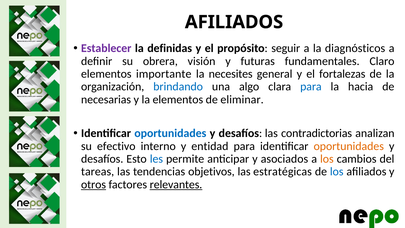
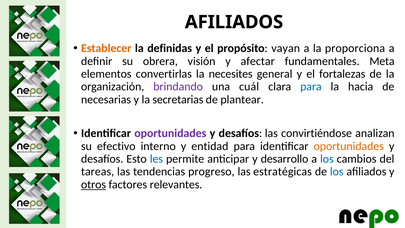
Establecer colour: purple -> orange
seguir: seguir -> vayan
diagnósticos: diagnósticos -> proporciona
futuras: futuras -> afectar
Claro: Claro -> Meta
importante: importante -> convertirlas
brindando colour: blue -> purple
algo: algo -> cuál
la elementos: elementos -> secretarias
eliminar: eliminar -> plantear
oportunidades at (170, 133) colour: blue -> purple
contradictorias: contradictorias -> convirtiéndose
asociados: asociados -> desarrollo
los at (327, 159) colour: orange -> blue
objetivos: objetivos -> progreso
relevantes underline: present -> none
